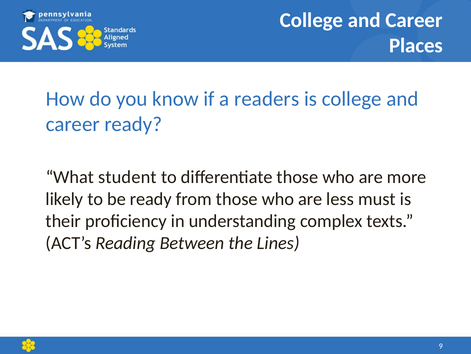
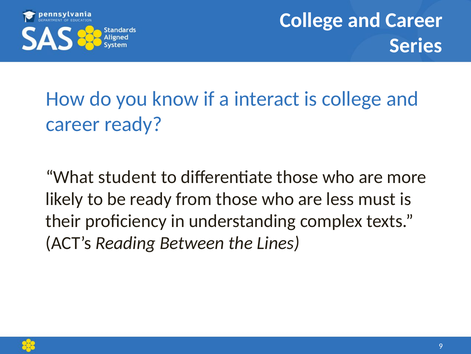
Places: Places -> Series
readers: readers -> interact
